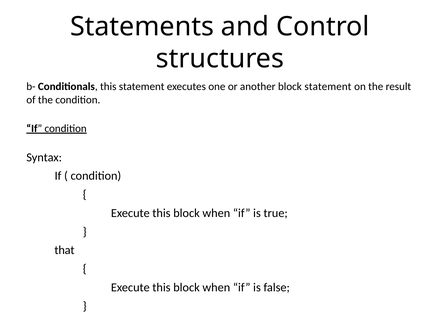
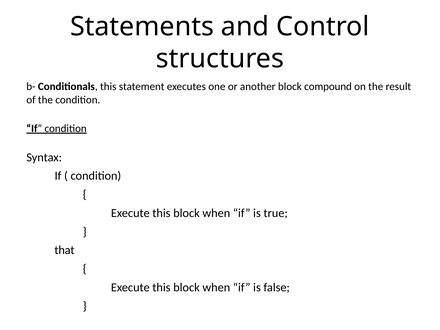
block statement: statement -> compound
